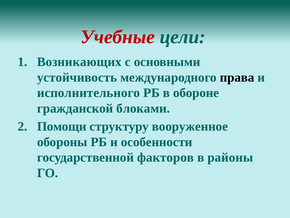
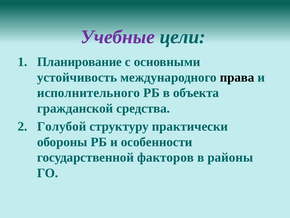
Учебные colour: red -> purple
Возникающих: Возникающих -> Планирование
обороне: обороне -> объекта
блоками: блоками -> средства
Помощи: Помощи -> Голубой
вооруженное: вооруженное -> практически
